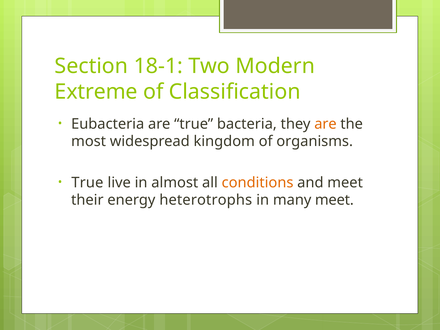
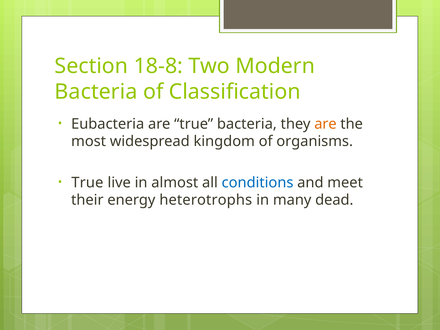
18-1: 18-1 -> 18-8
Extreme at (96, 92): Extreme -> Bacteria
conditions colour: orange -> blue
many meet: meet -> dead
